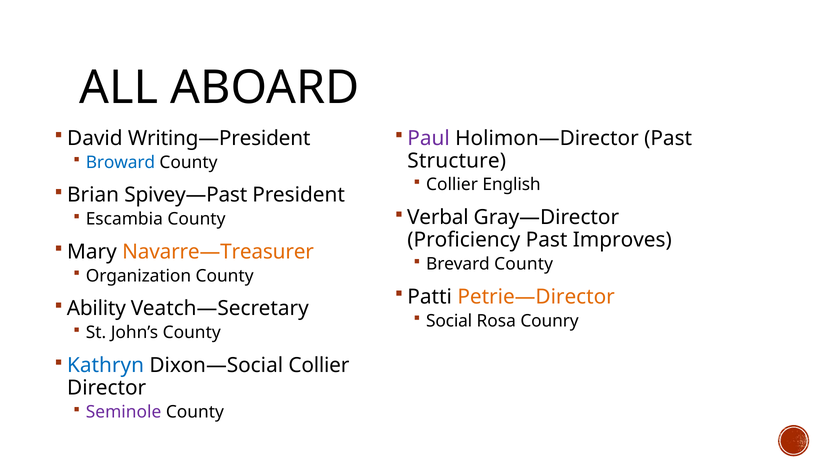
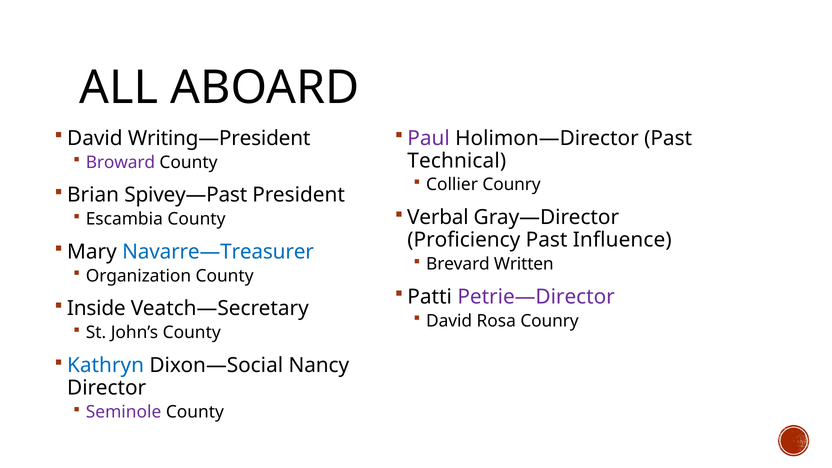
Broward colour: blue -> purple
Structure: Structure -> Technical
Collier English: English -> Counry
Improves: Improves -> Influence
Navarre—Treasurer colour: orange -> blue
Brevard County: County -> Written
Petrie—Director colour: orange -> purple
Ability: Ability -> Inside
Social at (449, 321): Social -> David
Dixon—Social Collier: Collier -> Nancy
